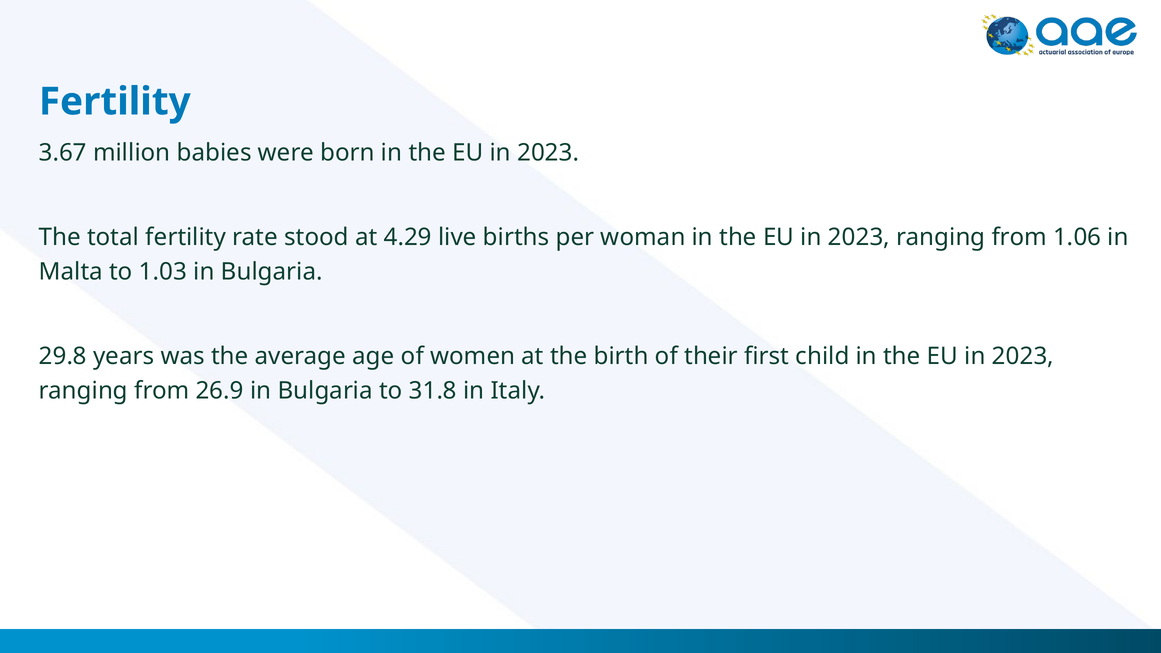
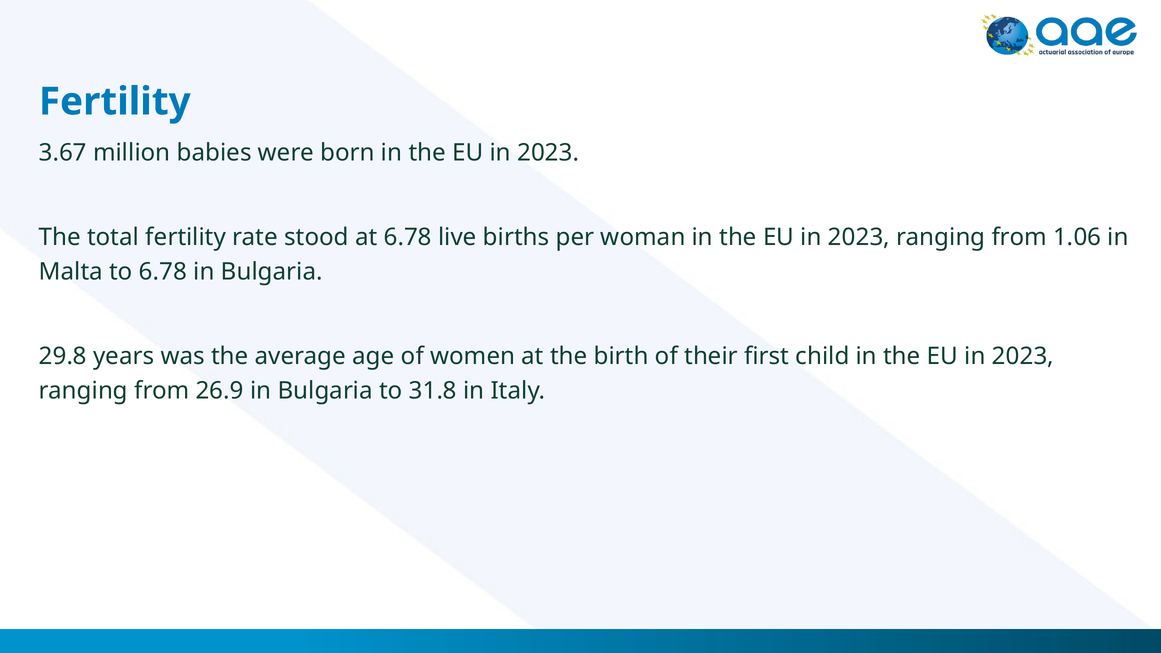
at 4.29: 4.29 -> 6.78
to 1.03: 1.03 -> 6.78
